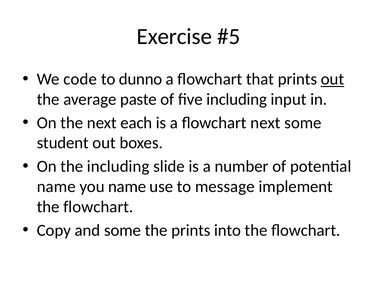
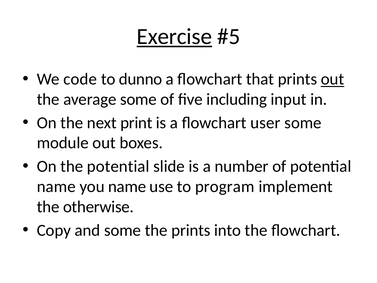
Exercise underline: none -> present
average paste: paste -> some
each: each -> print
flowchart next: next -> user
student: student -> module
the including: including -> potential
message: message -> program
flowchart at (98, 207): flowchart -> otherwise
